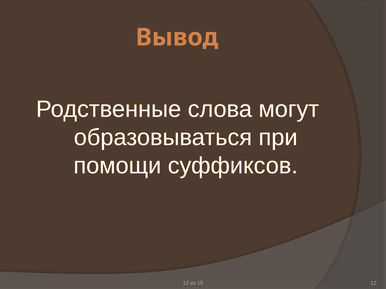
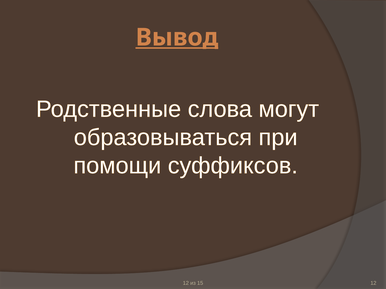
Вывод underline: none -> present
